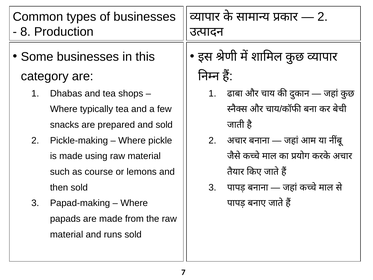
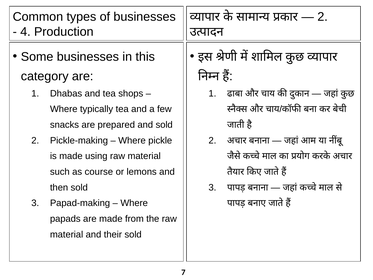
8: 8 -> 4
runs: runs -> their
